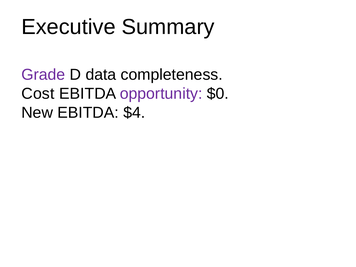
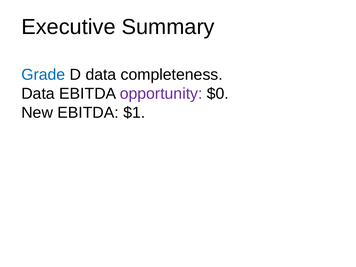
Grade colour: purple -> blue
Cost at (38, 94): Cost -> Data
$4: $4 -> $1
